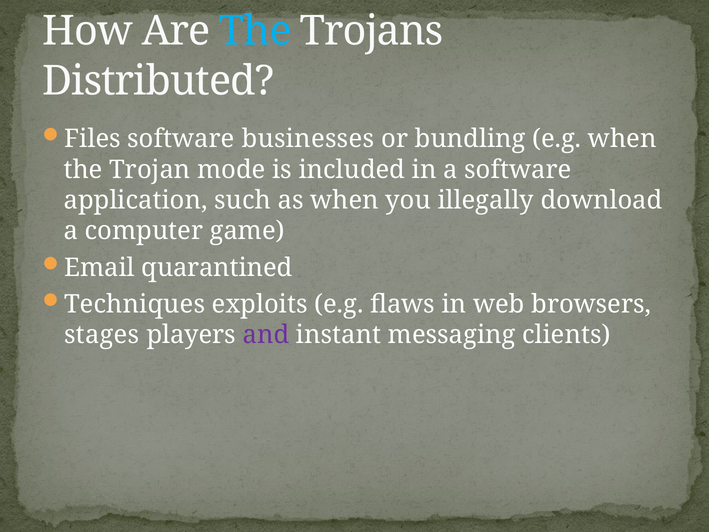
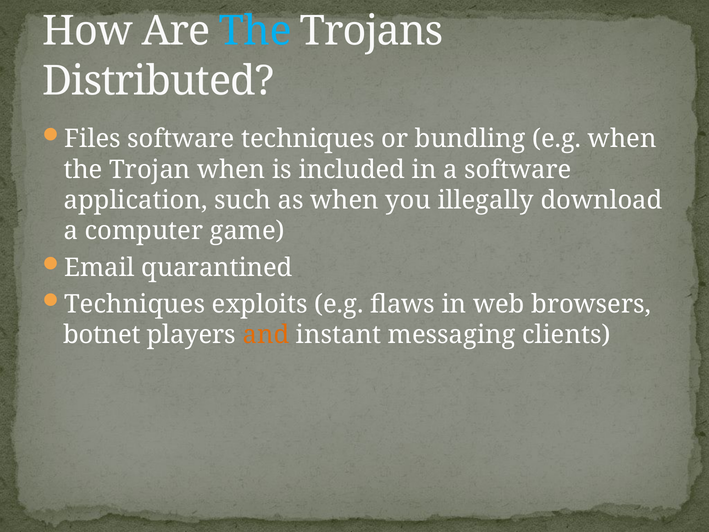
software businesses: businesses -> techniques
Trojan mode: mode -> when
stages: stages -> botnet
and colour: purple -> orange
